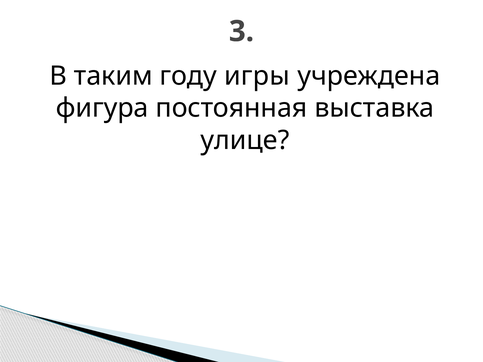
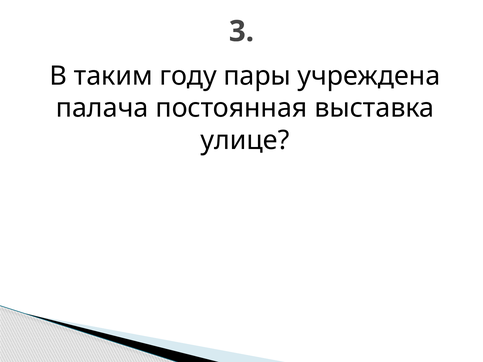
игры: игры -> пары
фигура: фигура -> палача
